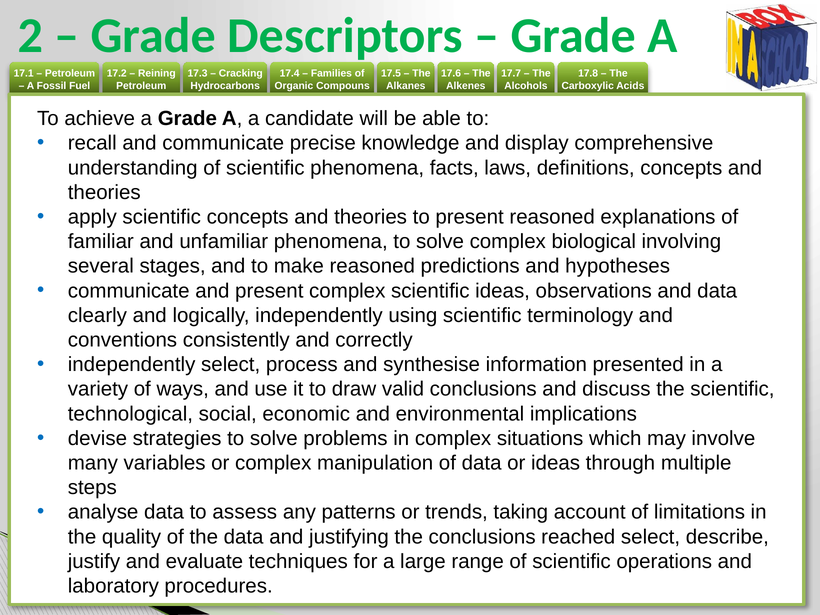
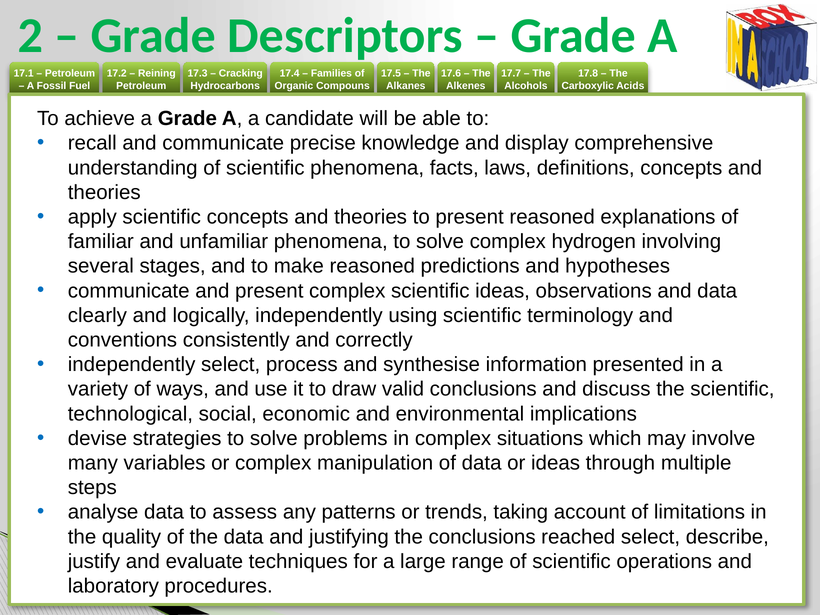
biological: biological -> hydrogen
